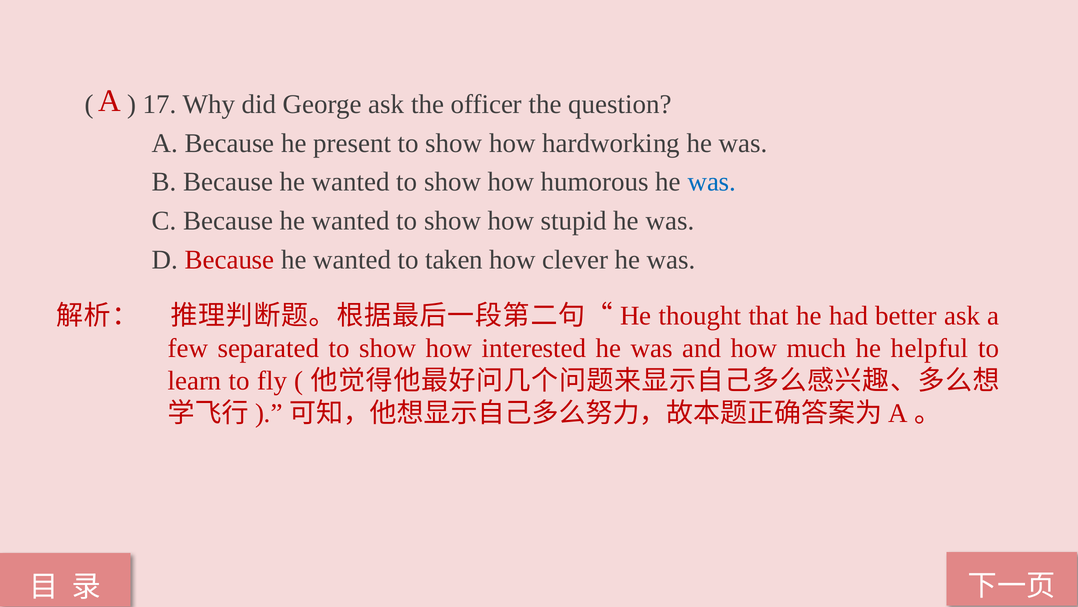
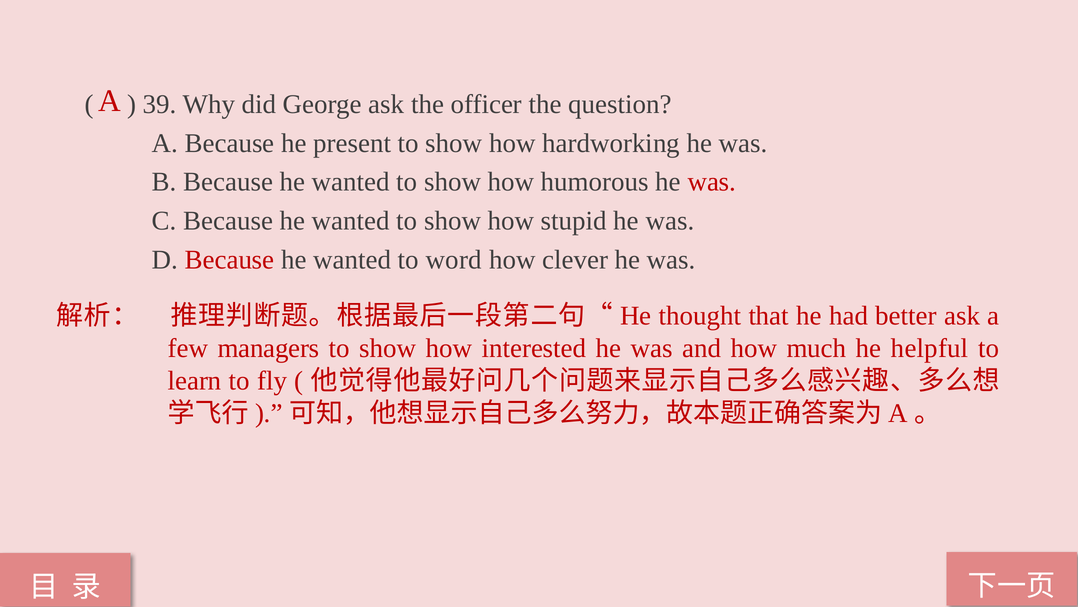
17: 17 -> 39
was at (712, 182) colour: blue -> red
taken: taken -> word
separated: separated -> managers
